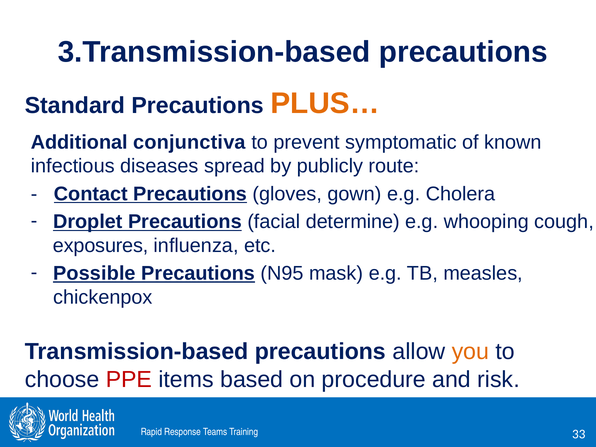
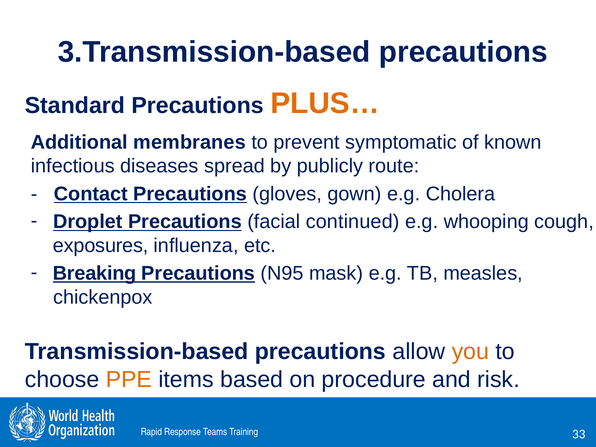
conjunctiva: conjunctiva -> membranes
determine: determine -> continued
Possible: Possible -> Breaking
PPE colour: red -> orange
